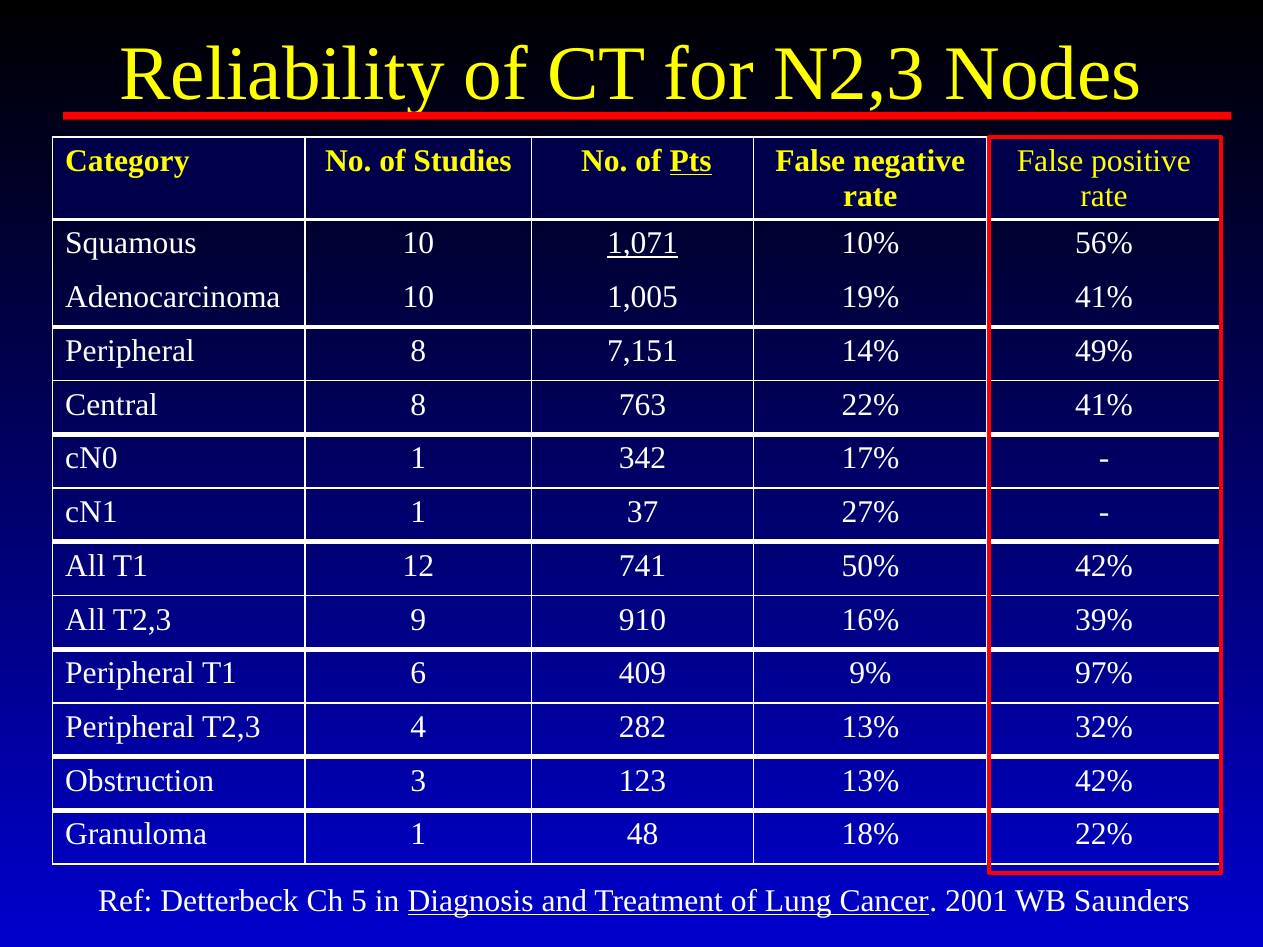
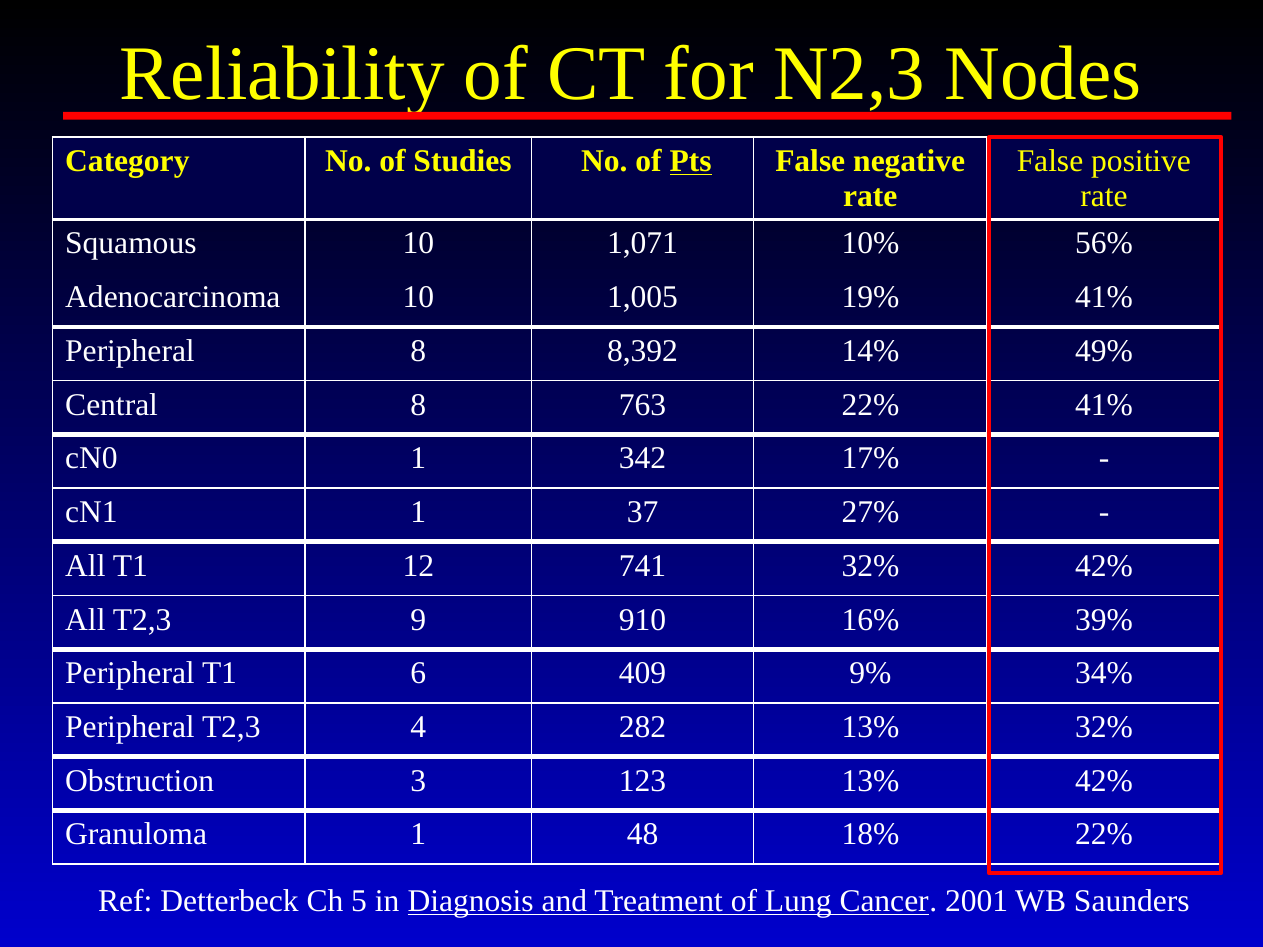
1,071 underline: present -> none
7,151: 7,151 -> 8,392
741 50%: 50% -> 32%
97%: 97% -> 34%
